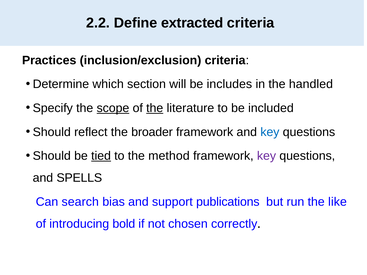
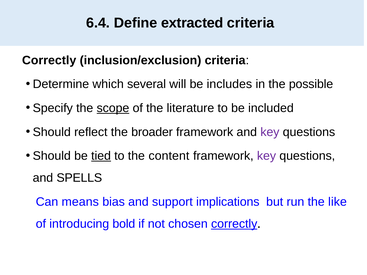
2.2: 2.2 -> 6.4
Practices at (49, 60): Practices -> Correctly
section: section -> several
handled: handled -> possible
the at (155, 108) underline: present -> none
key at (270, 132) colour: blue -> purple
method: method -> content
search: search -> means
publications: publications -> implications
correctly at (234, 224) underline: none -> present
